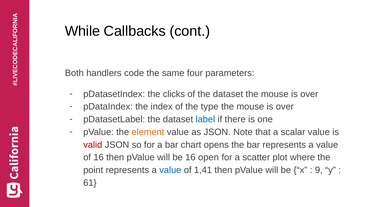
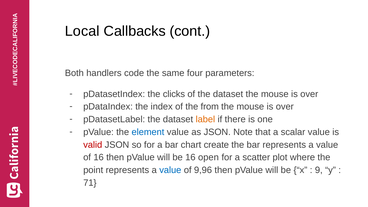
While: While -> Local
type: type -> from
label colour: blue -> orange
element colour: orange -> blue
opens: opens -> create
1,41: 1,41 -> 9,96
61: 61 -> 71
